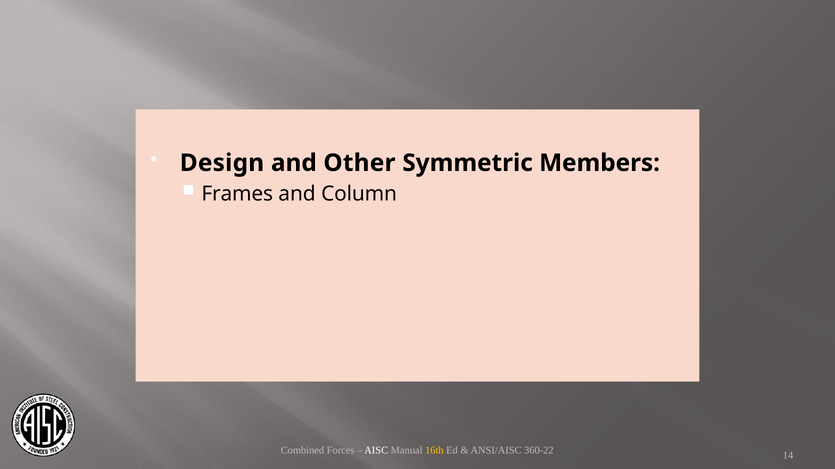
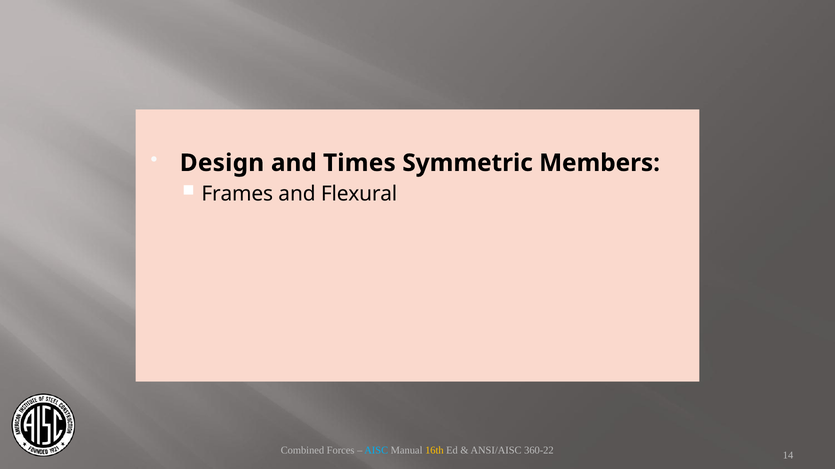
Other: Other -> Times
Column: Column -> Flexural
AISC colour: white -> light blue
